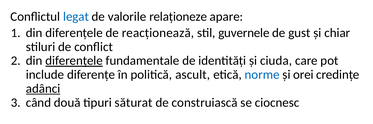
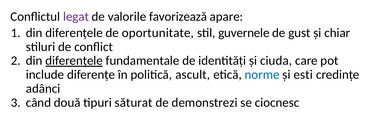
legat colour: blue -> purple
relaționeze: relaționeze -> favorizează
reacționează: reacționează -> oportunitate
orei: orei -> esti
adânci underline: present -> none
construiască: construiască -> demonstrezi
